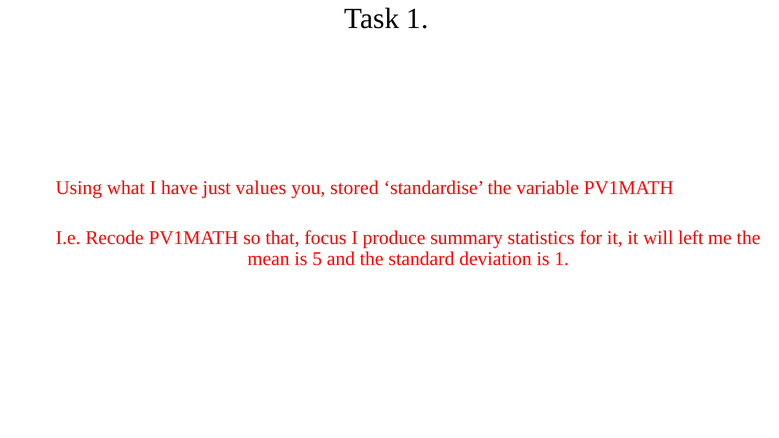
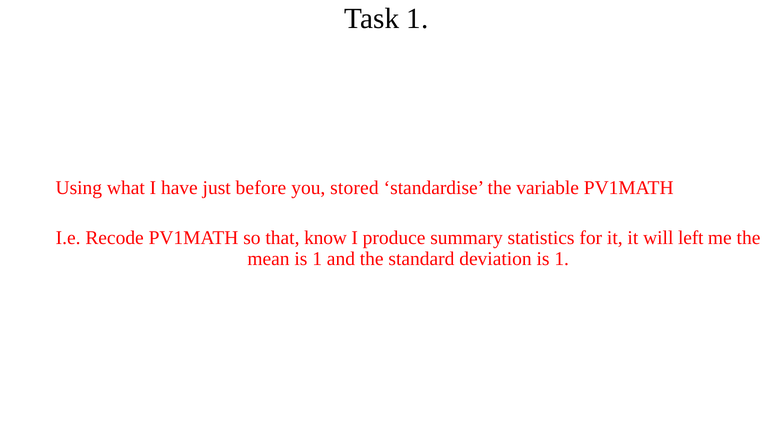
values: values -> before
focus: focus -> know
mean is 5: 5 -> 1
